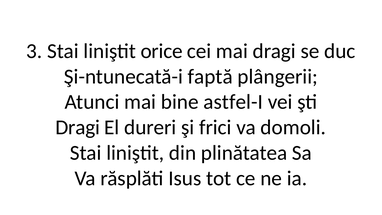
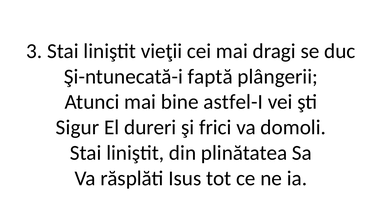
orice: orice -> vieţii
Dragi at (78, 127): Dragi -> Sigur
